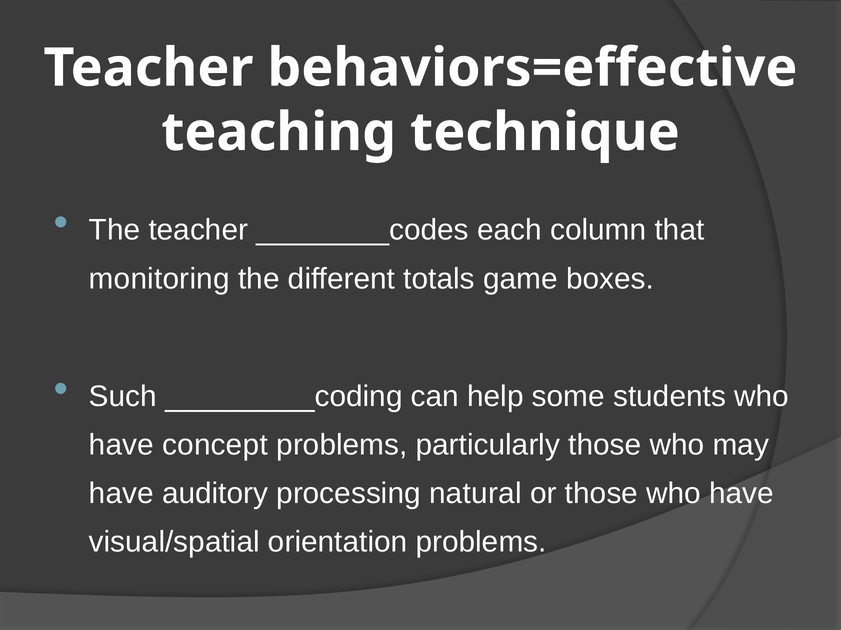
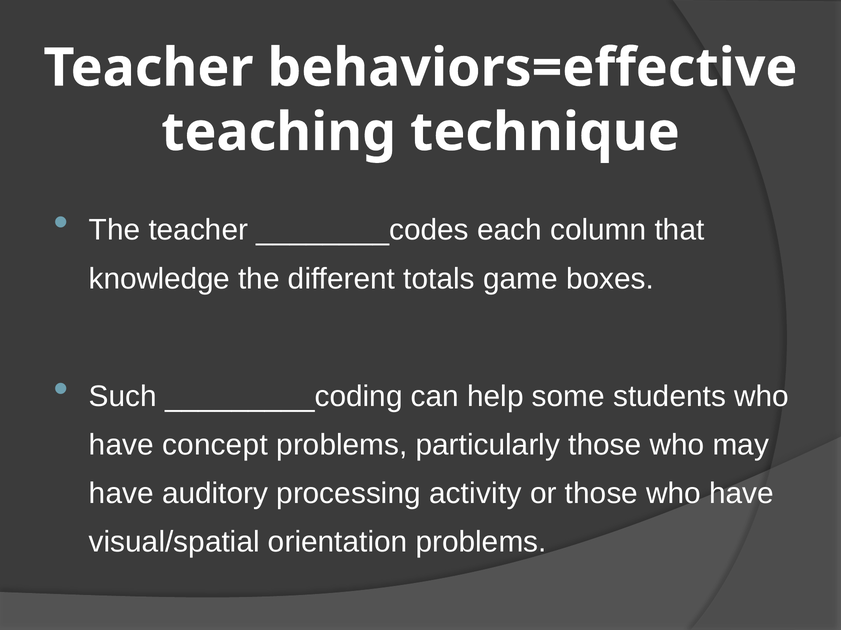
monitoring: monitoring -> knowledge
natural: natural -> activity
